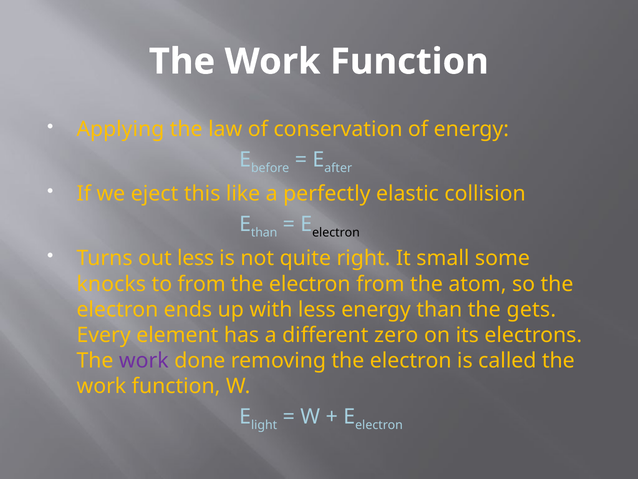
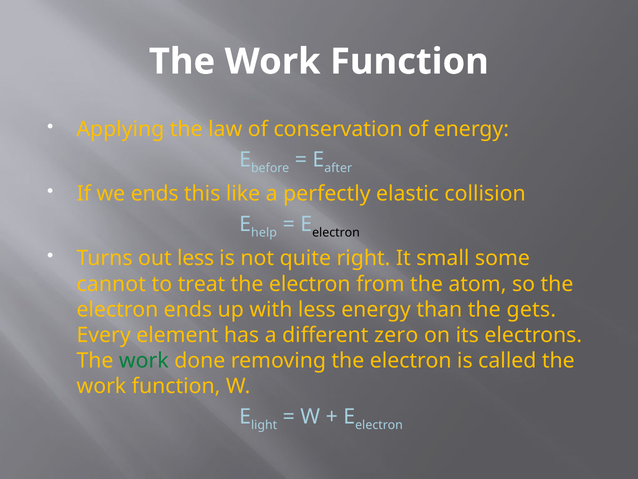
we eject: eject -> ends
than at (264, 232): than -> help
knocks: knocks -> cannot
to from: from -> treat
work at (144, 360) colour: purple -> green
